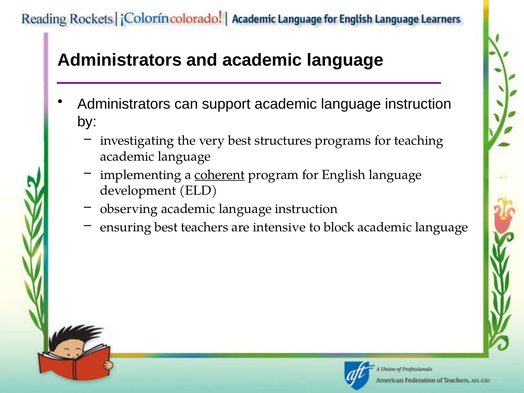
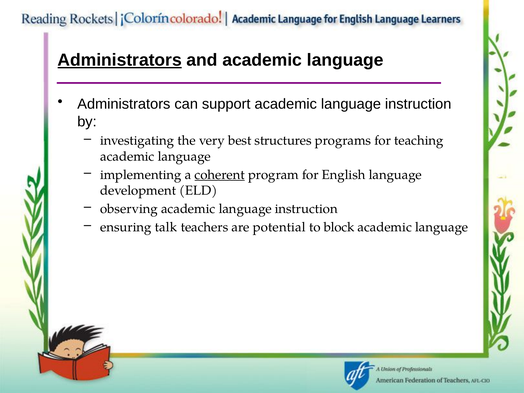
Administrators at (120, 60) underline: none -> present
ensuring best: best -> talk
intensive: intensive -> potential
